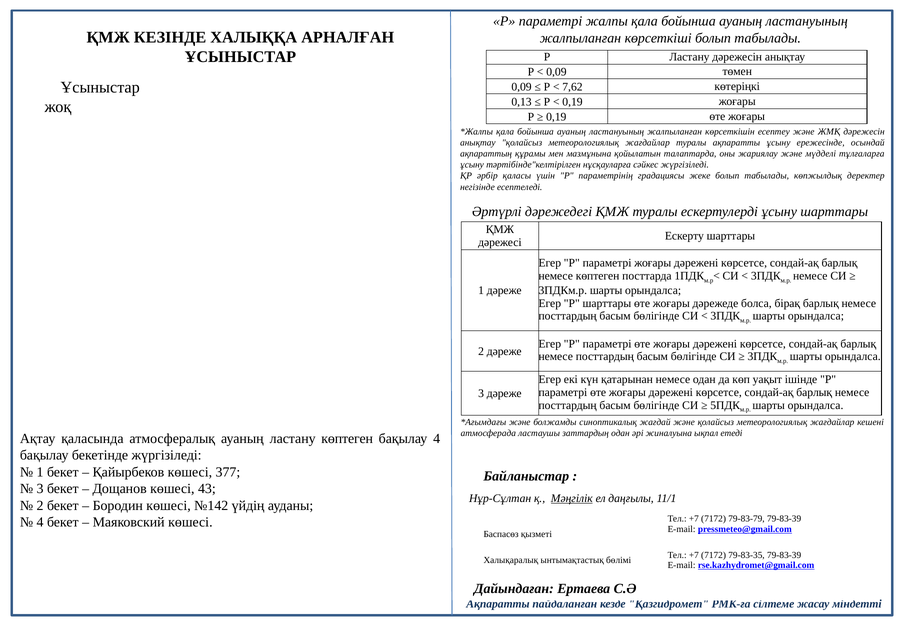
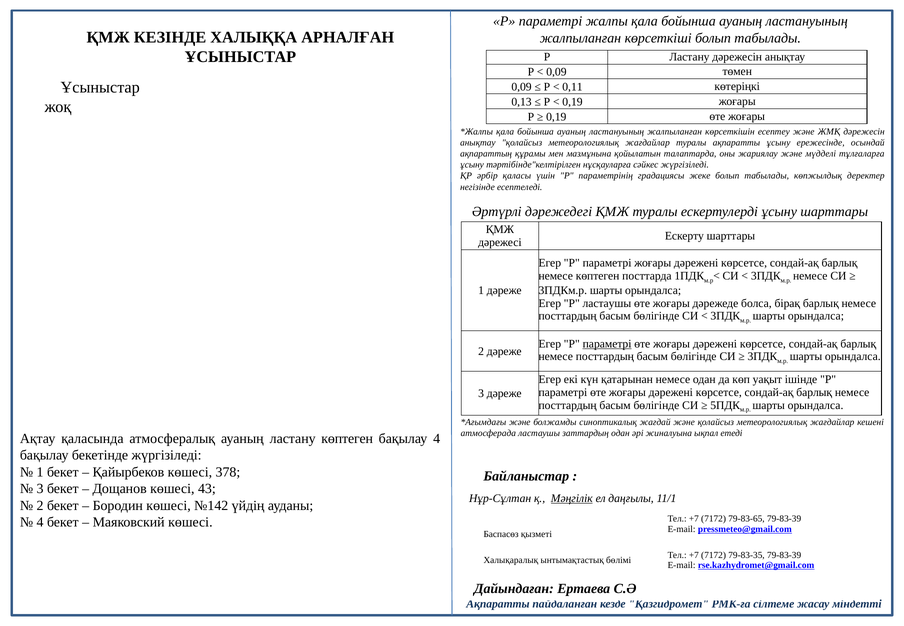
7,62: 7,62 -> 0,11
P шарттары: шарттары -> ластаушы
параметрі at (607, 344) underline: none -> present
377: 377 -> 378
79-83-79: 79-83-79 -> 79-83-65
